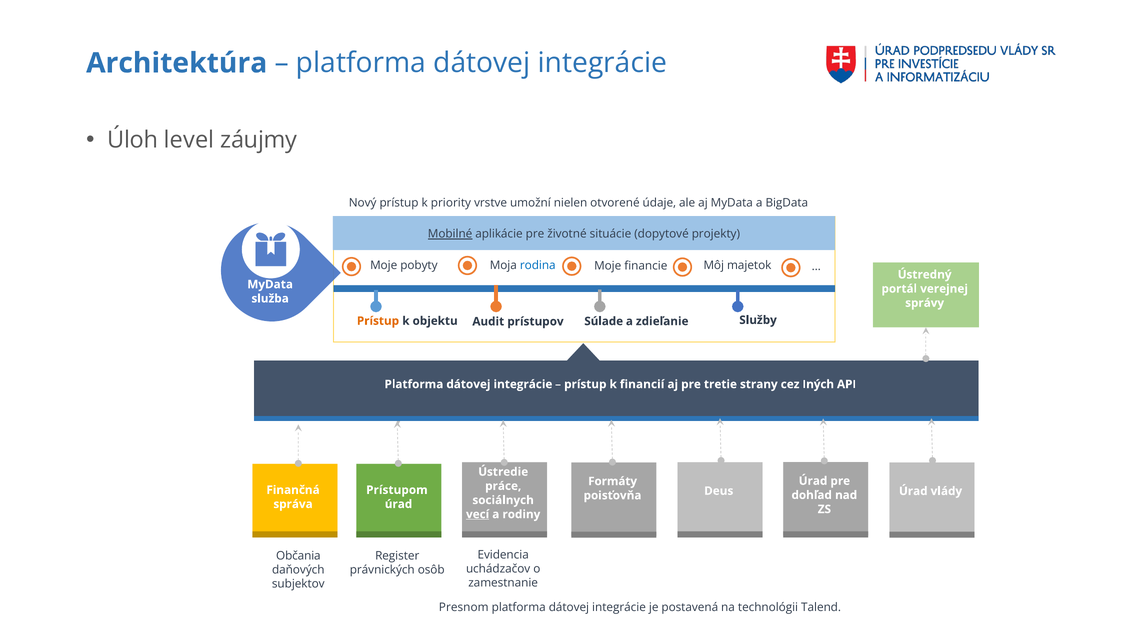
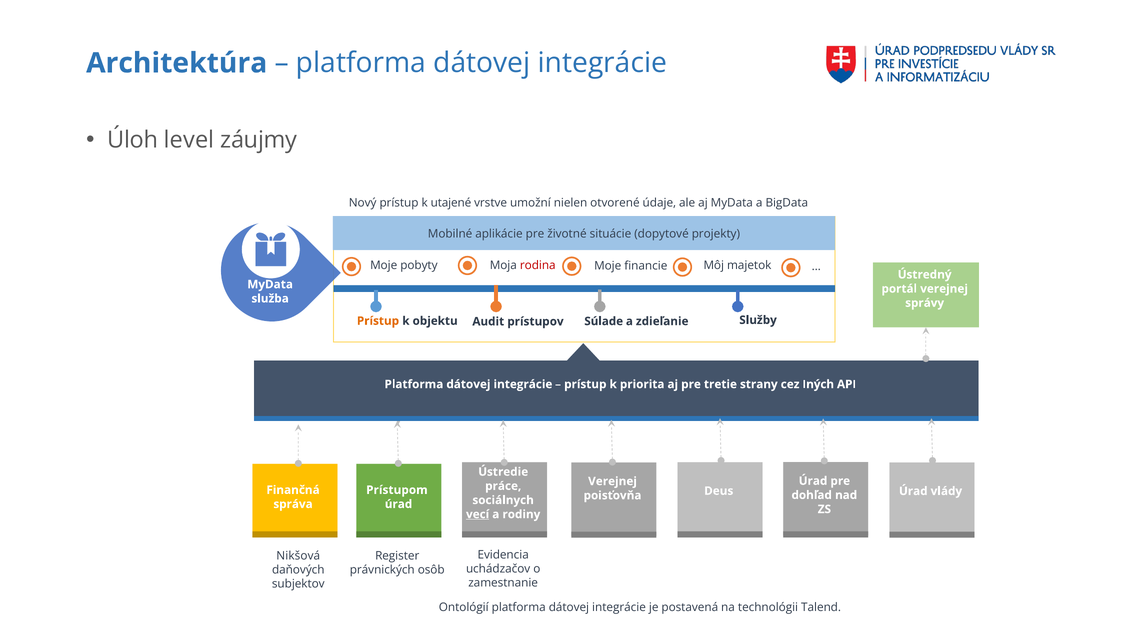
priority: priority -> utajené
Mobilné underline: present -> none
rodina colour: blue -> red
financií: financií -> priorita
Formáty at (613, 481): Formáty -> Verejnej
Občania: Občania -> Nikšová
Presnom: Presnom -> Ontológií
